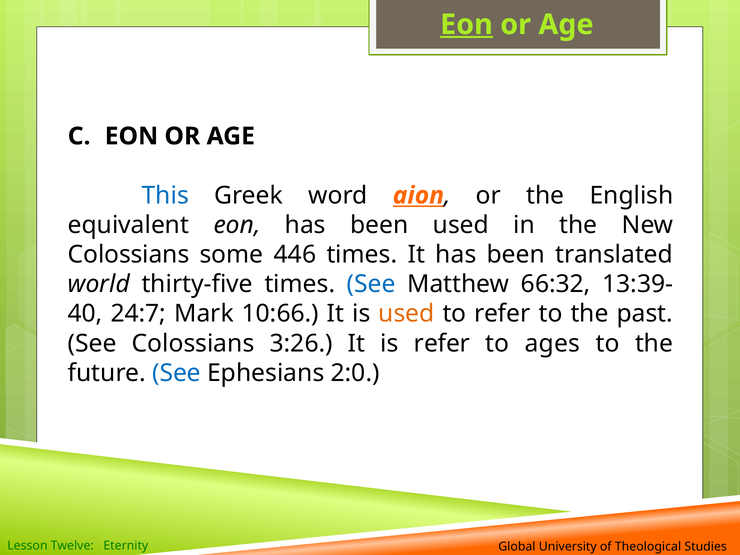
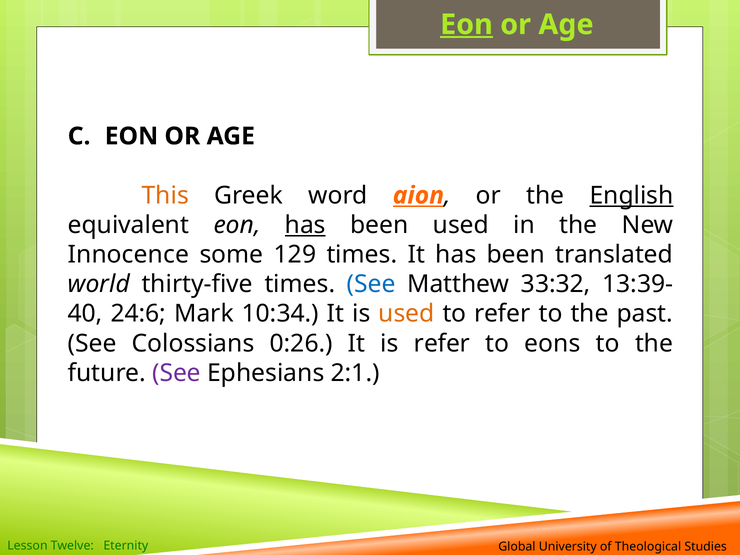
This colour: blue -> orange
English underline: none -> present
has at (305, 225) underline: none -> present
Colossians at (129, 255): Colossians -> Innocence
446: 446 -> 129
66:32: 66:32 -> 33:32
24:7: 24:7 -> 24:6
10:66: 10:66 -> 10:34
3:26: 3:26 -> 0:26
ages: ages -> eons
See at (177, 373) colour: blue -> purple
2:0: 2:0 -> 2:1
